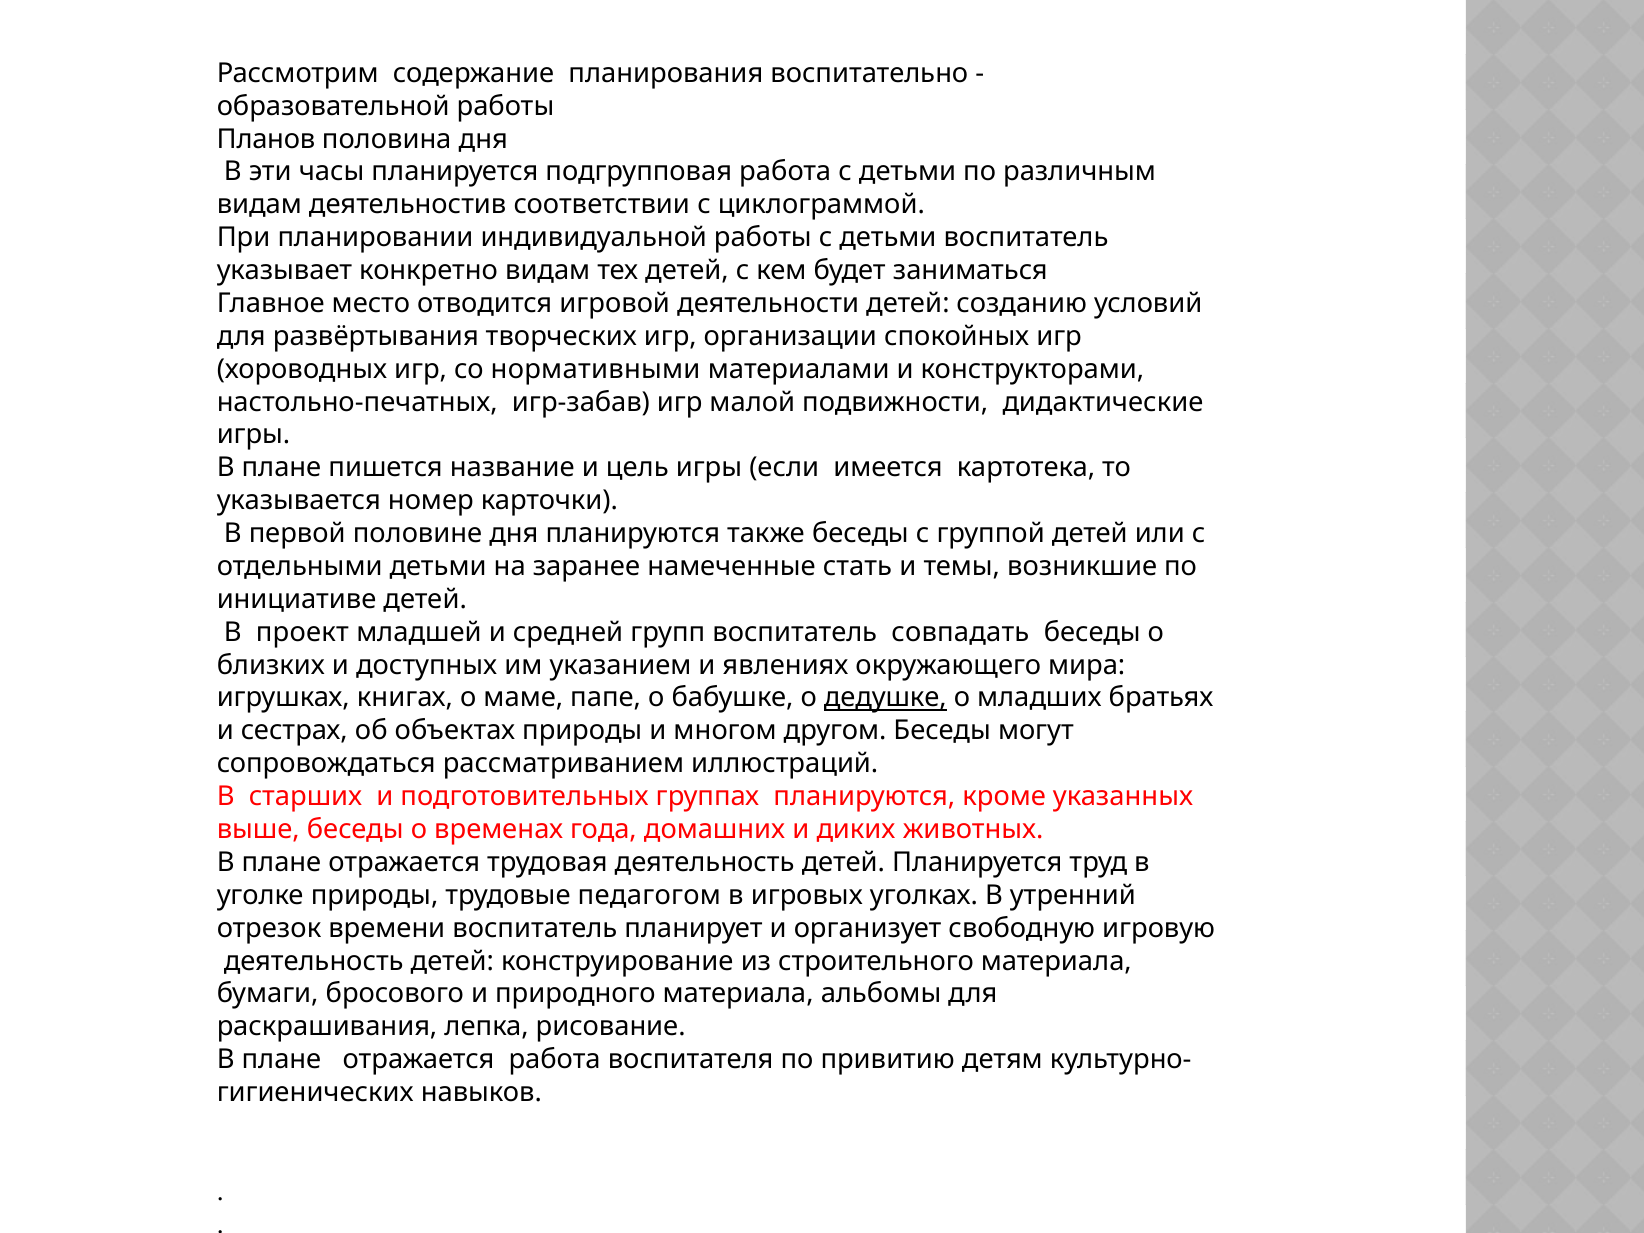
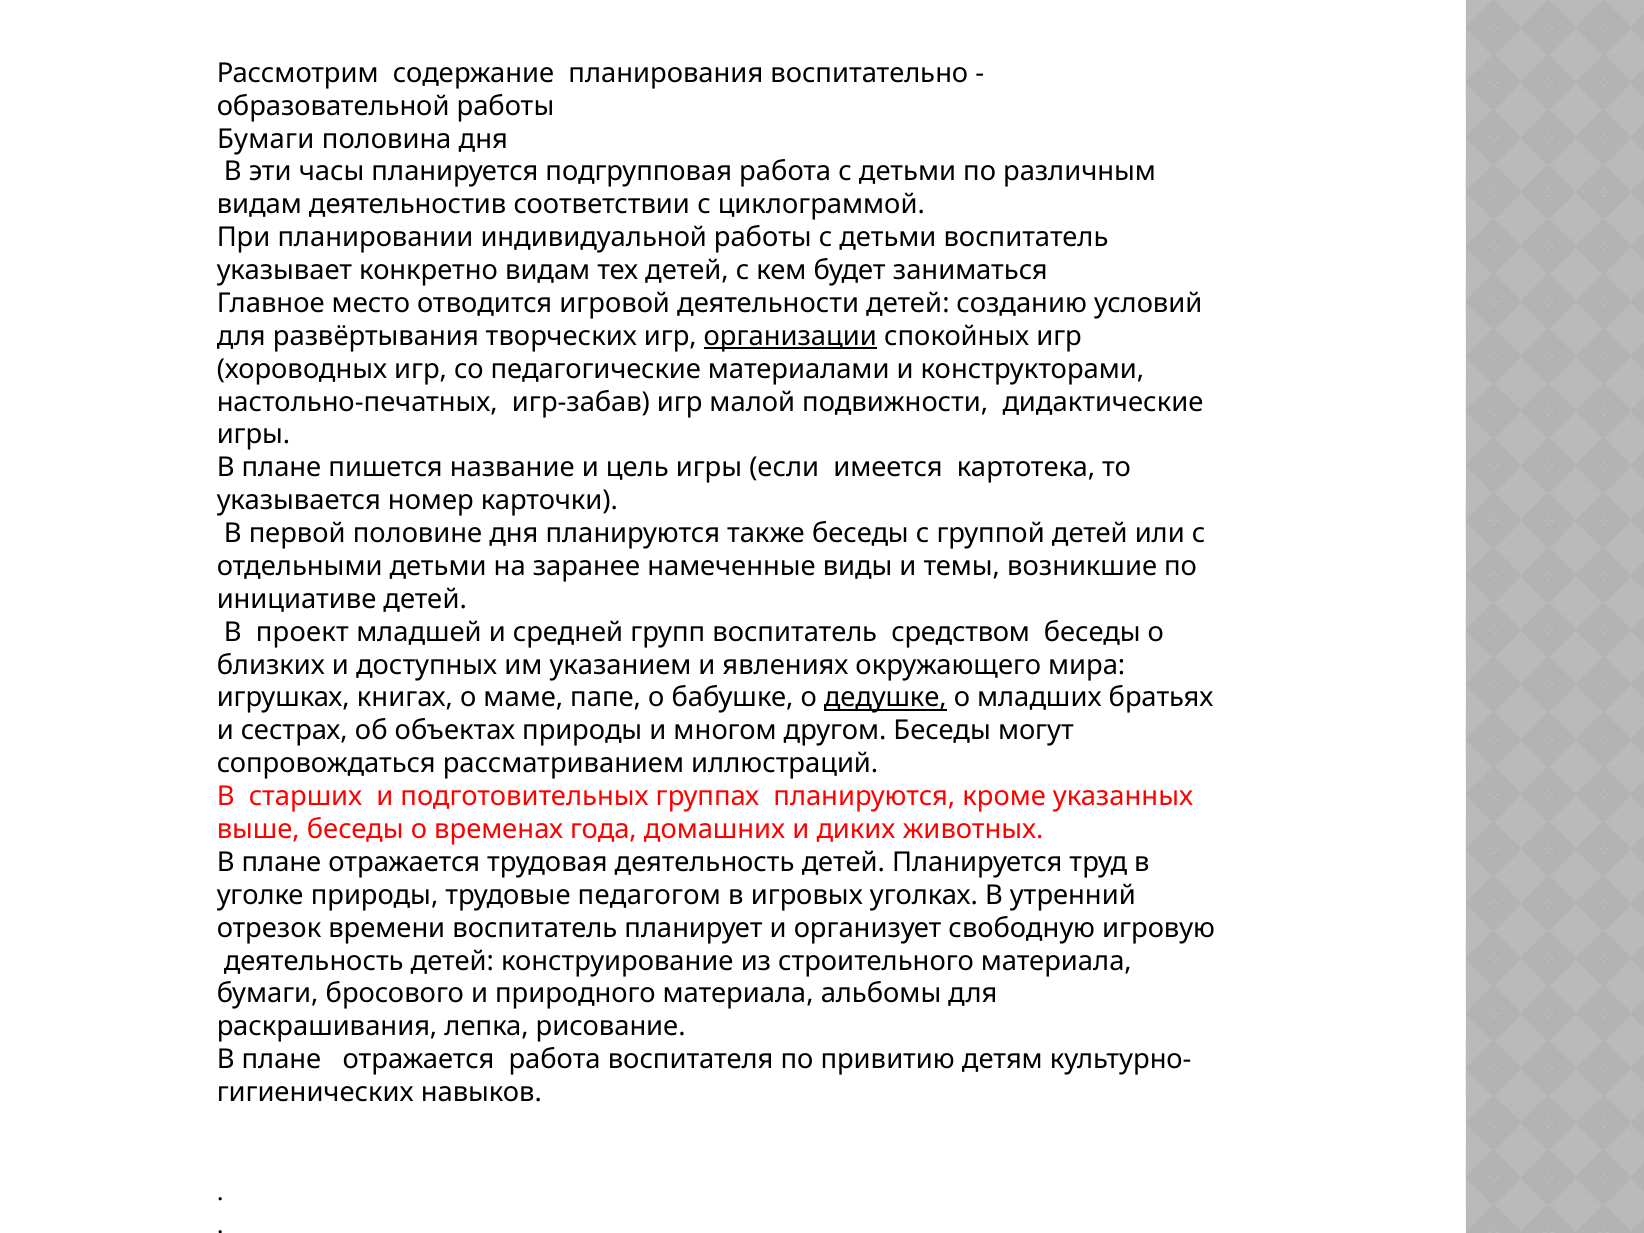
Планов at (266, 139): Планов -> Бумаги
организации underline: none -> present
нормативными: нормативными -> педагогические
стать: стать -> виды
совпадать: совпадать -> средством
